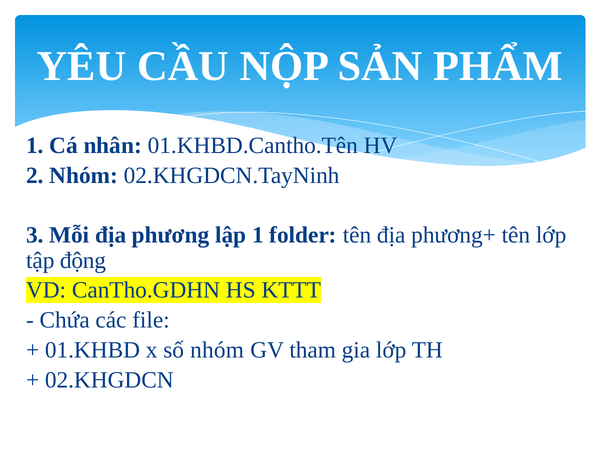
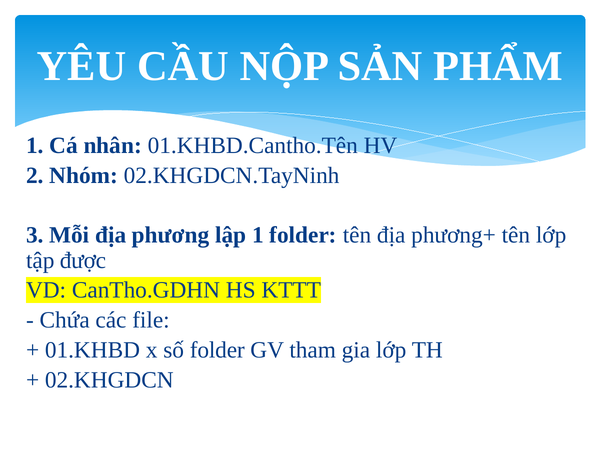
động: động -> được
số nhóm: nhóm -> folder
